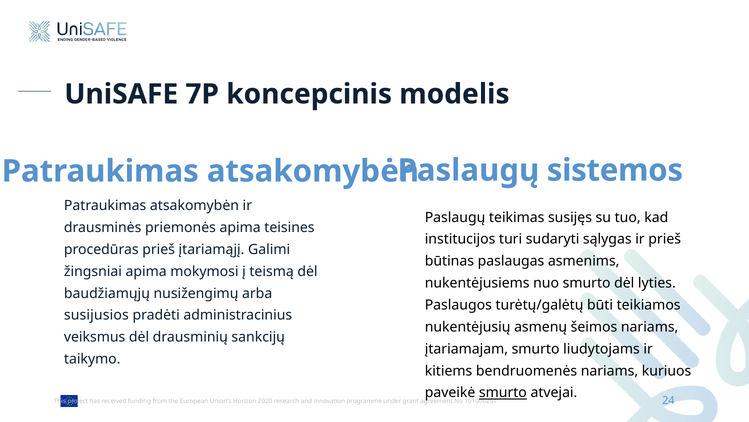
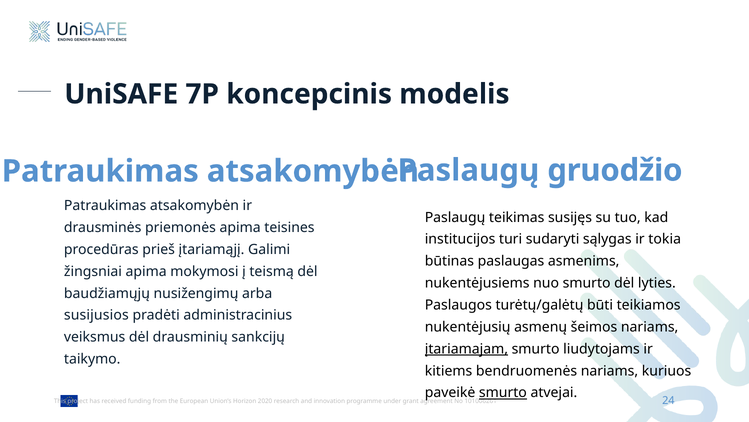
sistemos: sistemos -> gruodžio
ir prieš: prieš -> tokia
įtariamajam underline: none -> present
